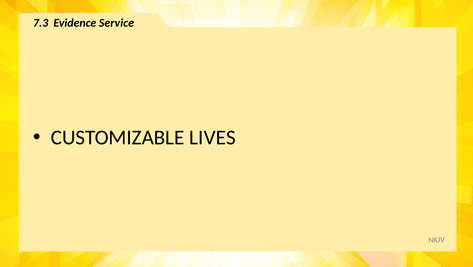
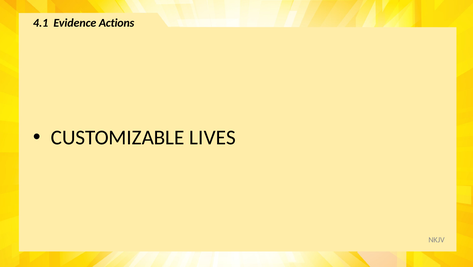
7.3: 7.3 -> 4.1
Service: Service -> Actions
